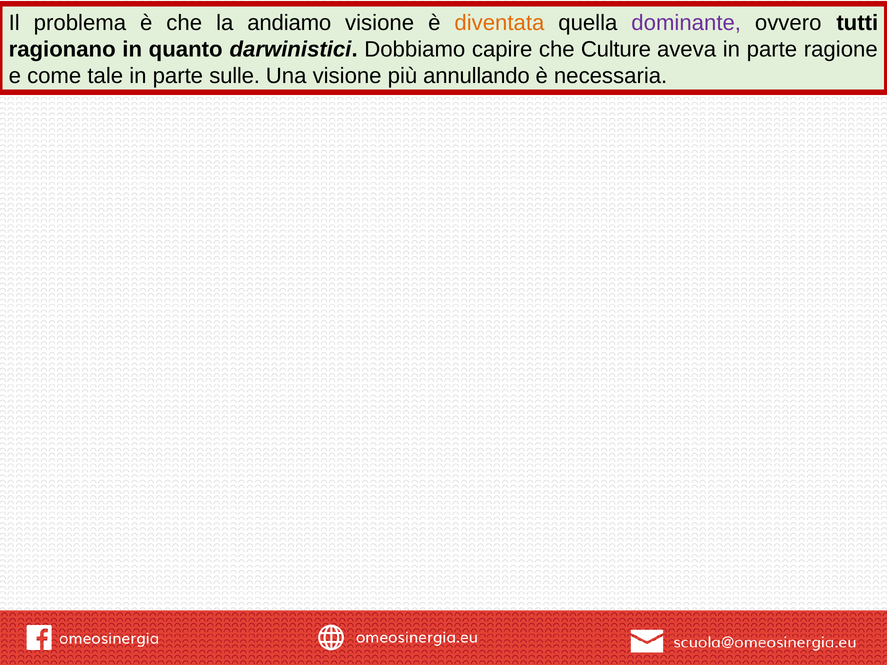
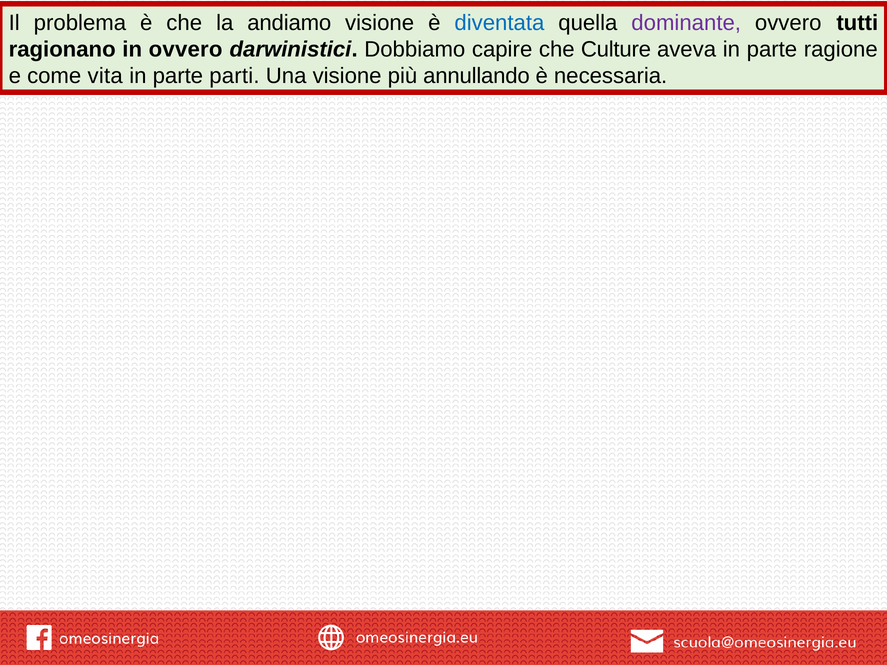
diventata colour: orange -> blue
in quanto: quanto -> ovvero
tale: tale -> vita
sulle: sulle -> parti
